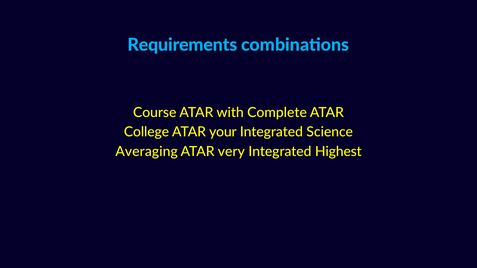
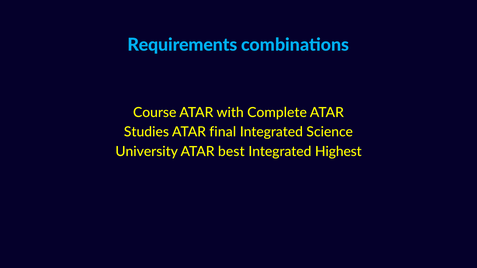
College: College -> Studies
your: your -> final
Averaging: Averaging -> University
very: very -> best
